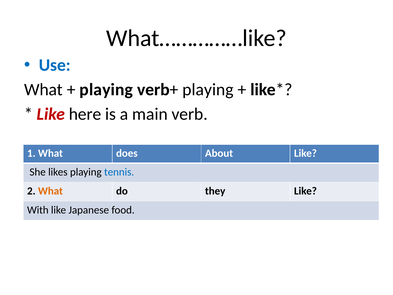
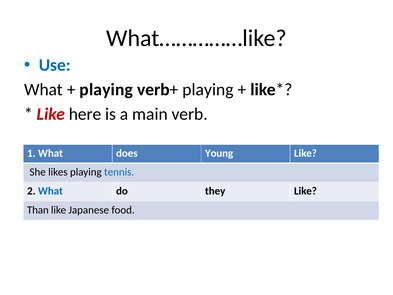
About: About -> Young
What at (50, 191) colour: orange -> blue
With: With -> Than
